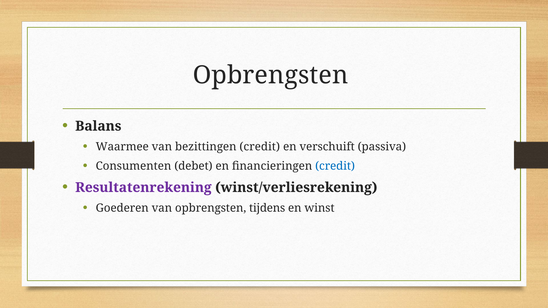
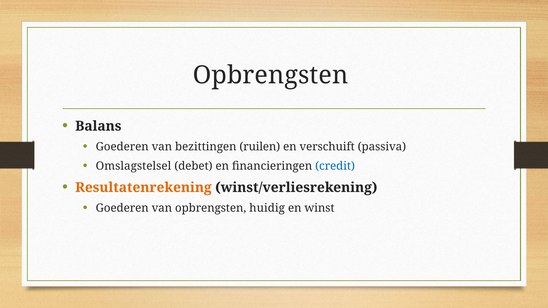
Waarmee at (122, 147): Waarmee -> Goederen
bezittingen credit: credit -> ruilen
Consumenten: Consumenten -> Omslagstelsel
Resultatenrekening colour: purple -> orange
tijdens: tijdens -> huidig
